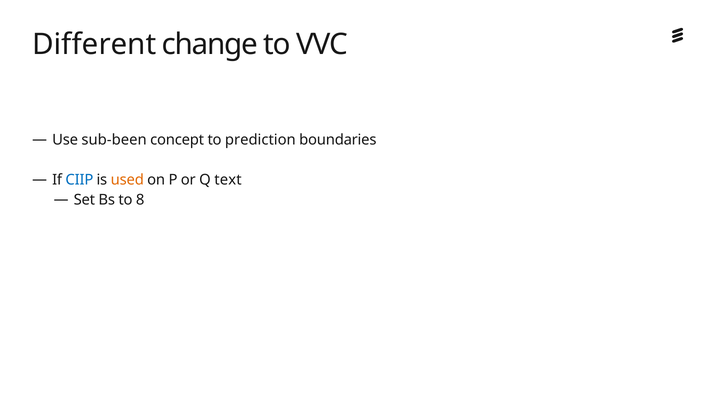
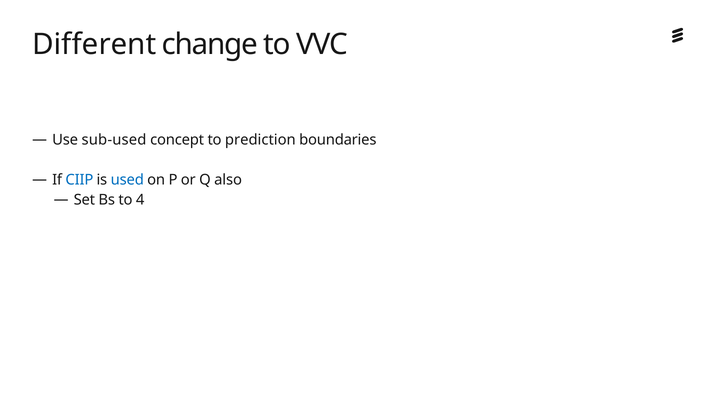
sub-been: sub-been -> sub-used
used colour: orange -> blue
text: text -> also
8: 8 -> 4
